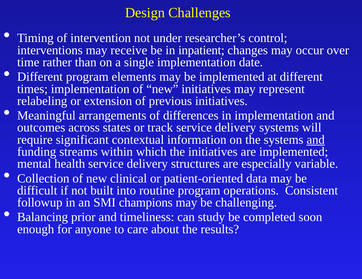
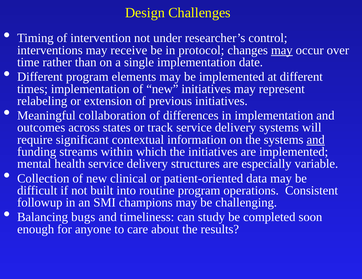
inpatient: inpatient -> protocol
may at (282, 50) underline: none -> present
arrangements: arrangements -> collaboration
prior: prior -> bugs
